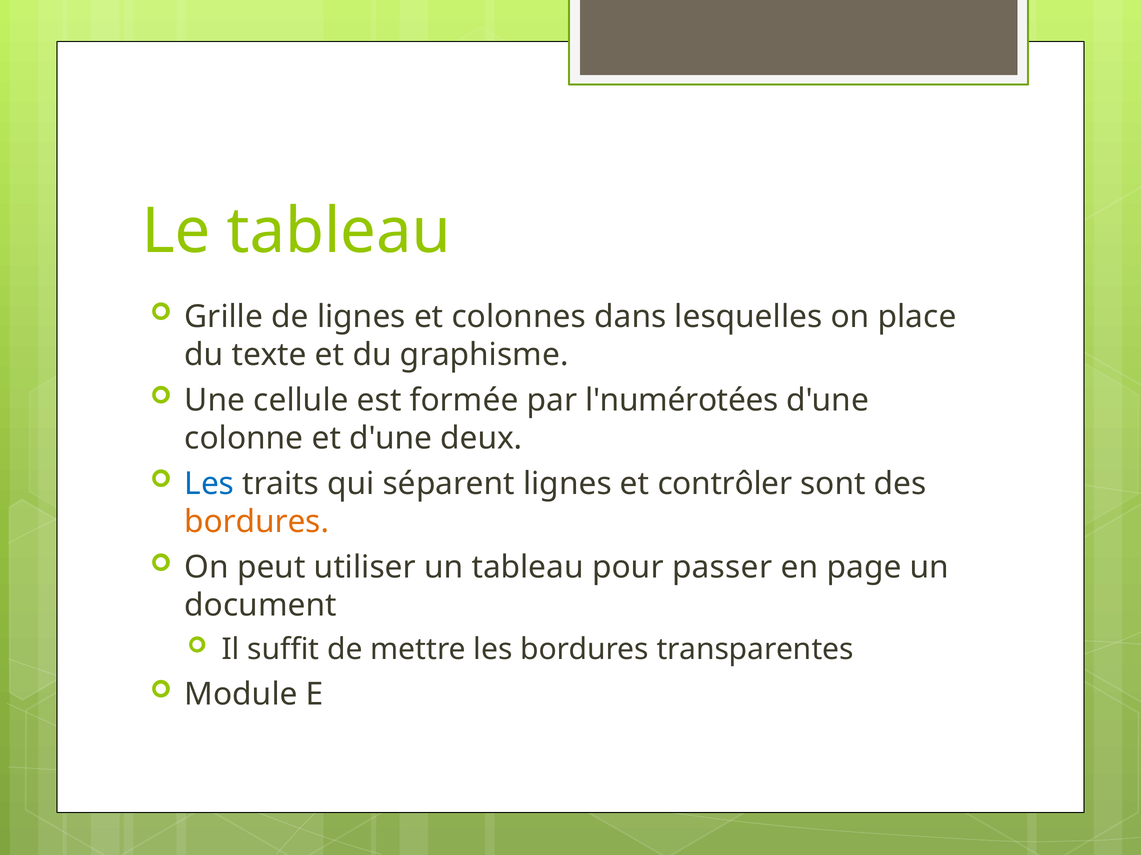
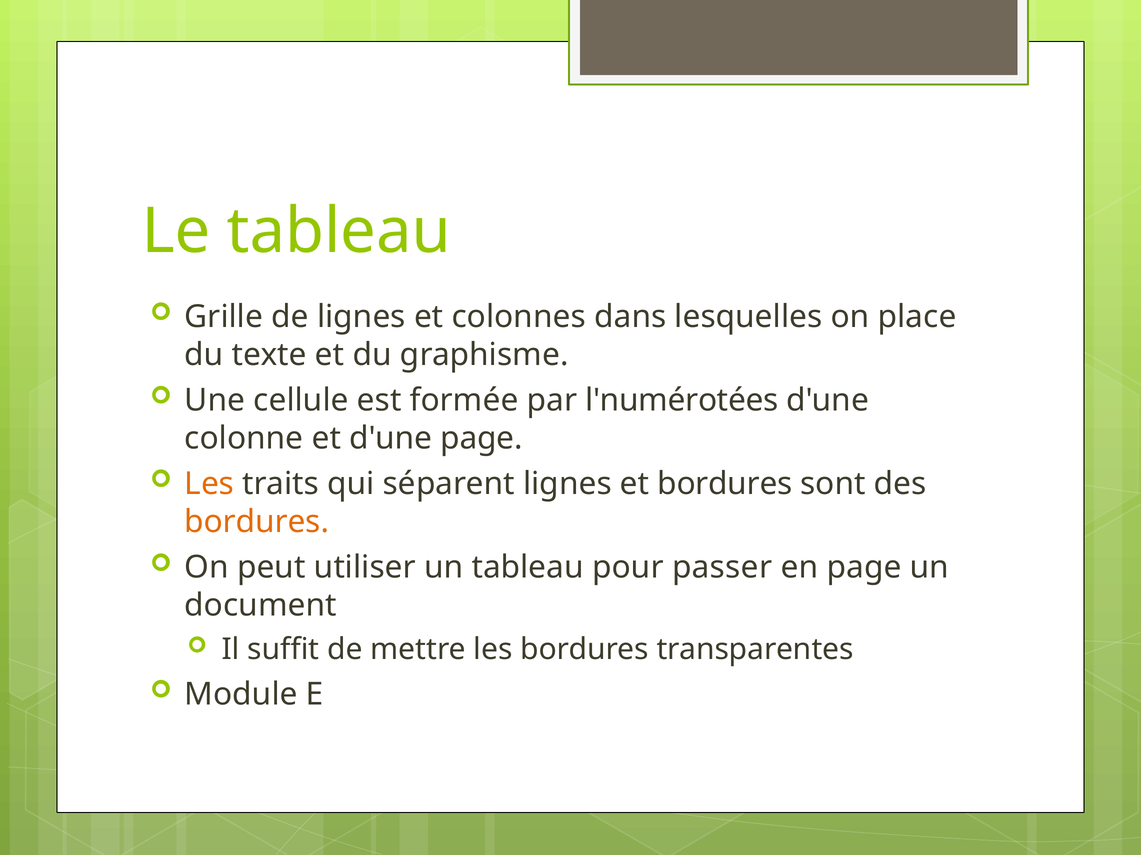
d'une deux: deux -> page
Les at (209, 484) colour: blue -> orange
et contrôler: contrôler -> bordures
